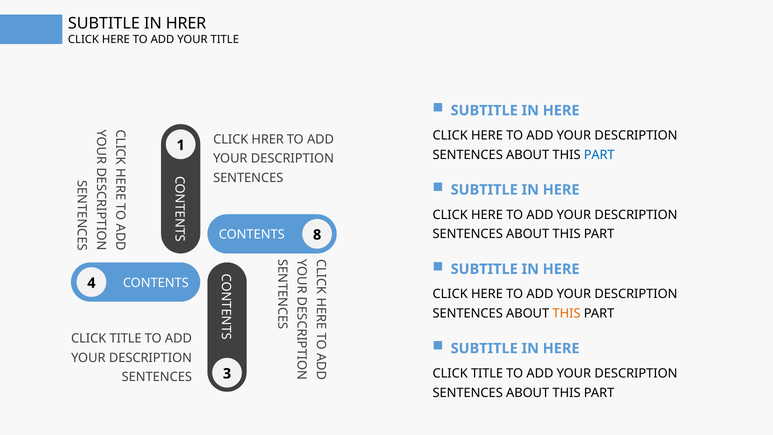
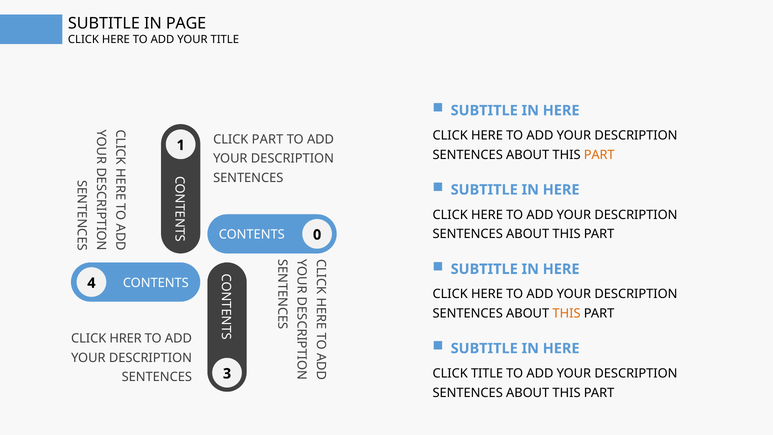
IN HRER: HRER -> PAGE
CLICK HRER: HRER -> PART
PART at (599, 155) colour: blue -> orange
8: 8 -> 0
TITLE at (126, 338): TITLE -> HRER
